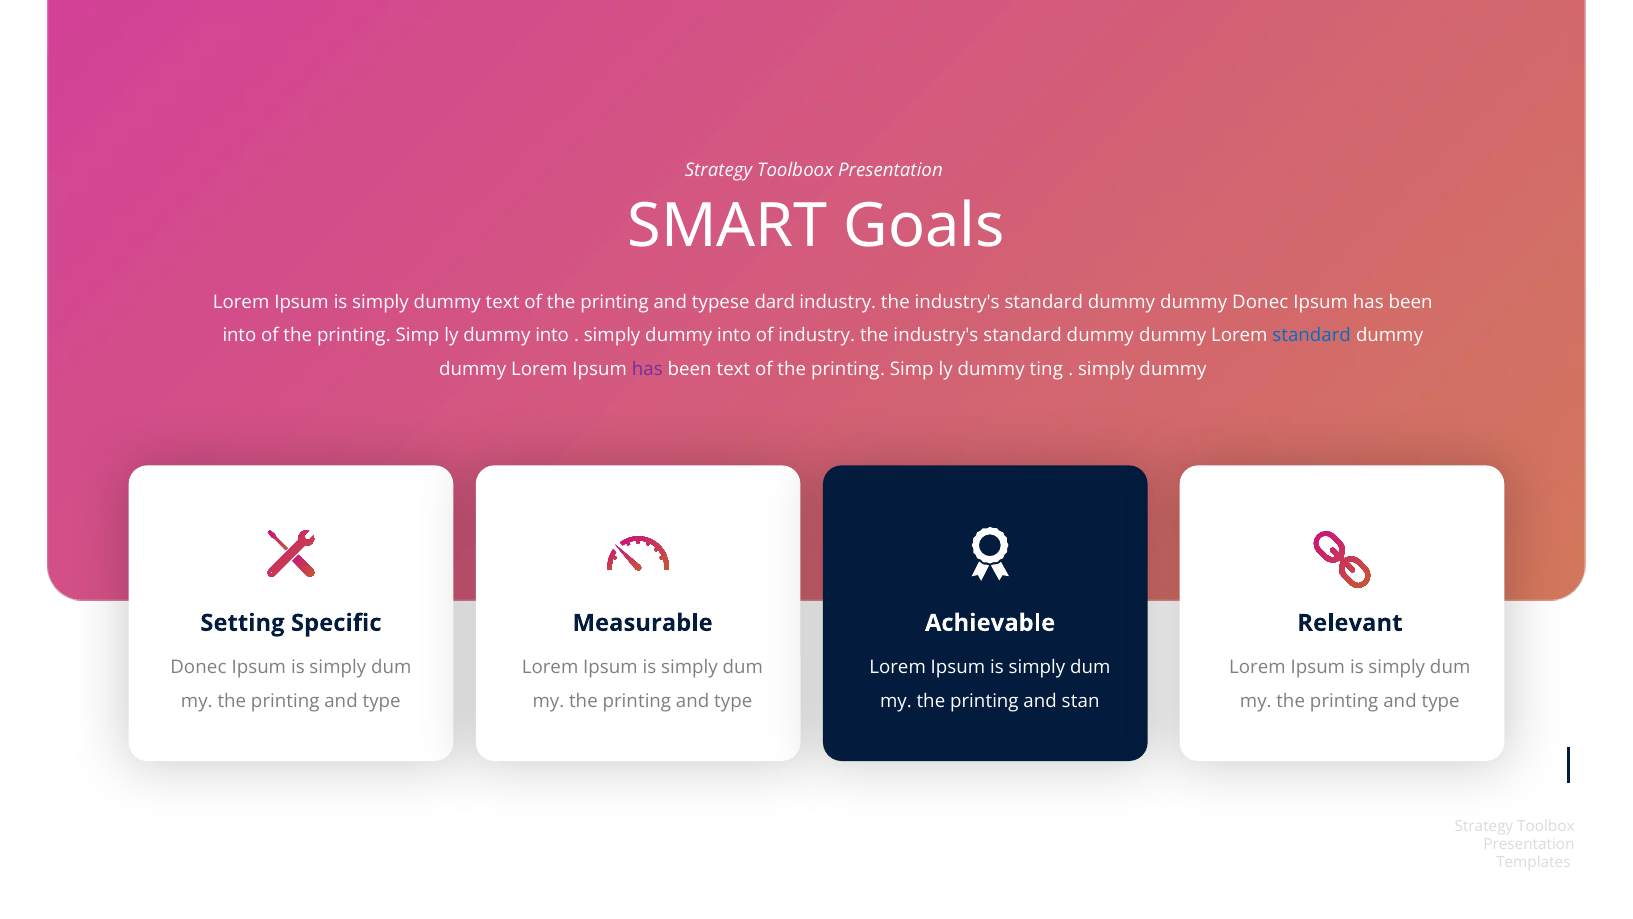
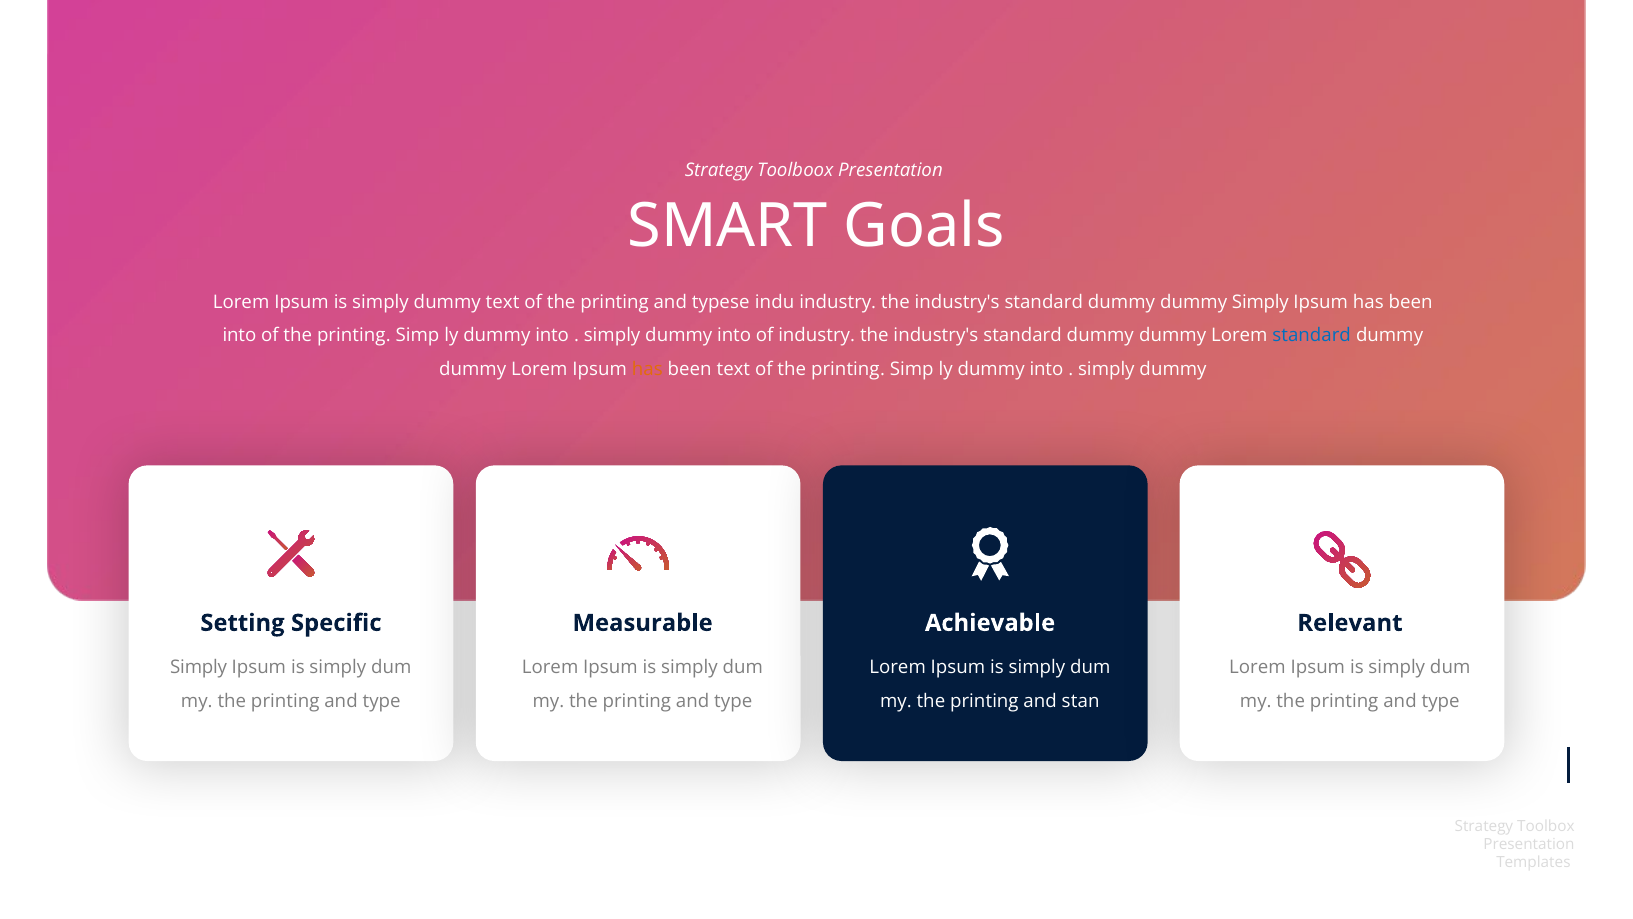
dard: dard -> indu
dummy Donec: Donec -> Simply
has at (647, 369) colour: purple -> orange
ting at (1046, 369): ting -> into
Donec at (198, 667): Donec -> Simply
